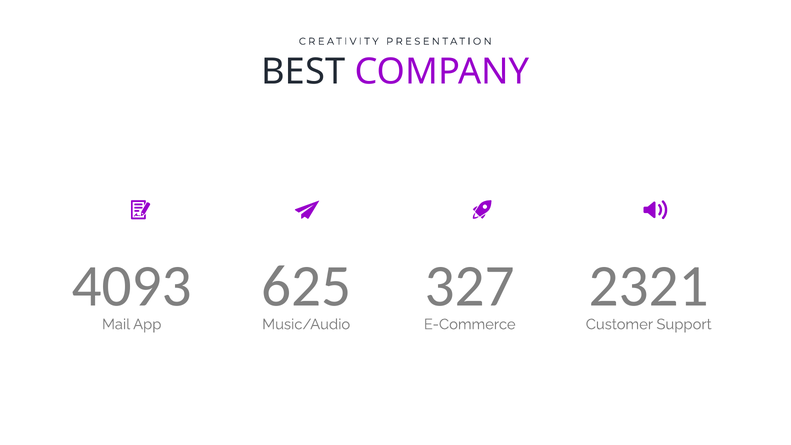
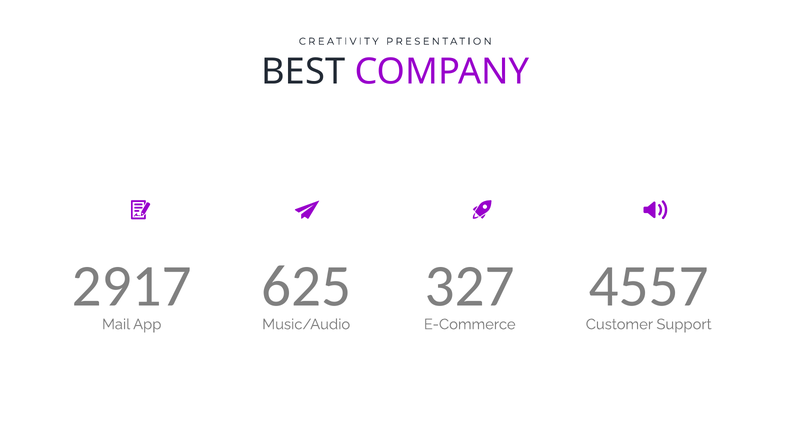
4093: 4093 -> 2917
2321: 2321 -> 4557
